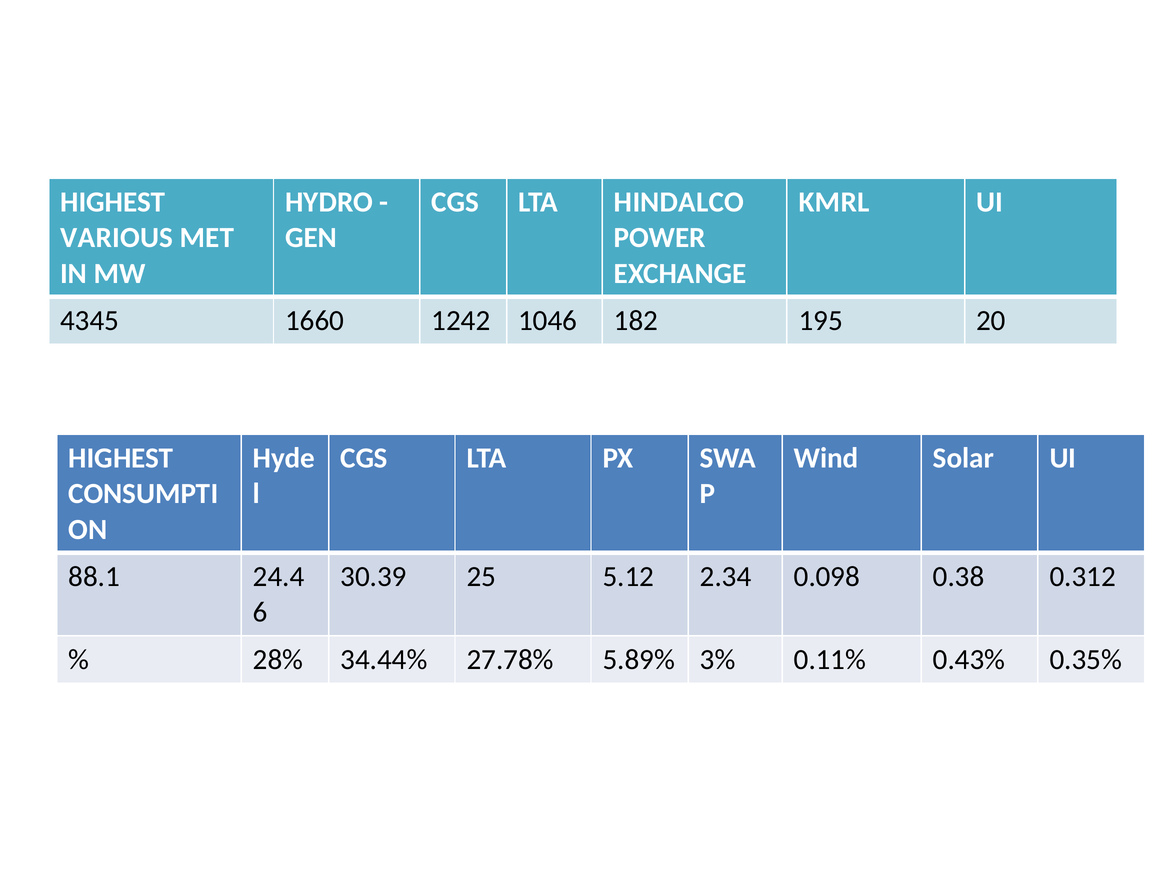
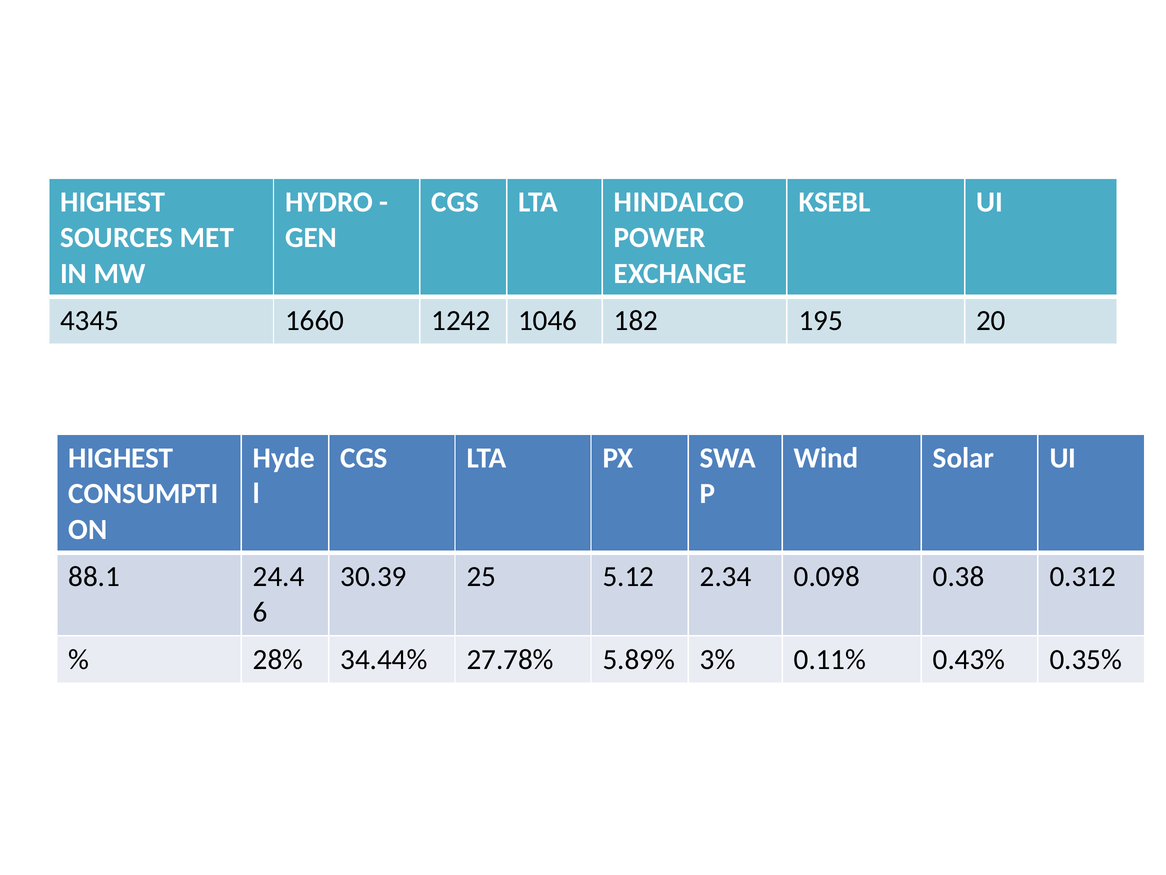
KMRL: KMRL -> KSEBL
VARIOUS: VARIOUS -> SOURCES
